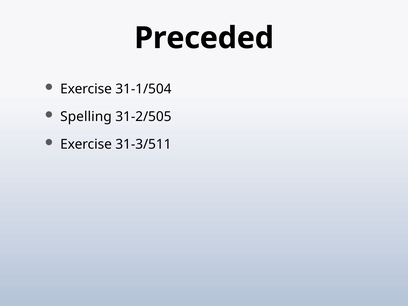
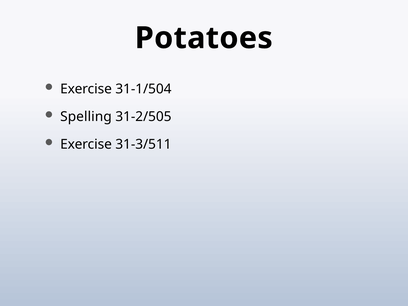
Preceded: Preceded -> Potatoes
